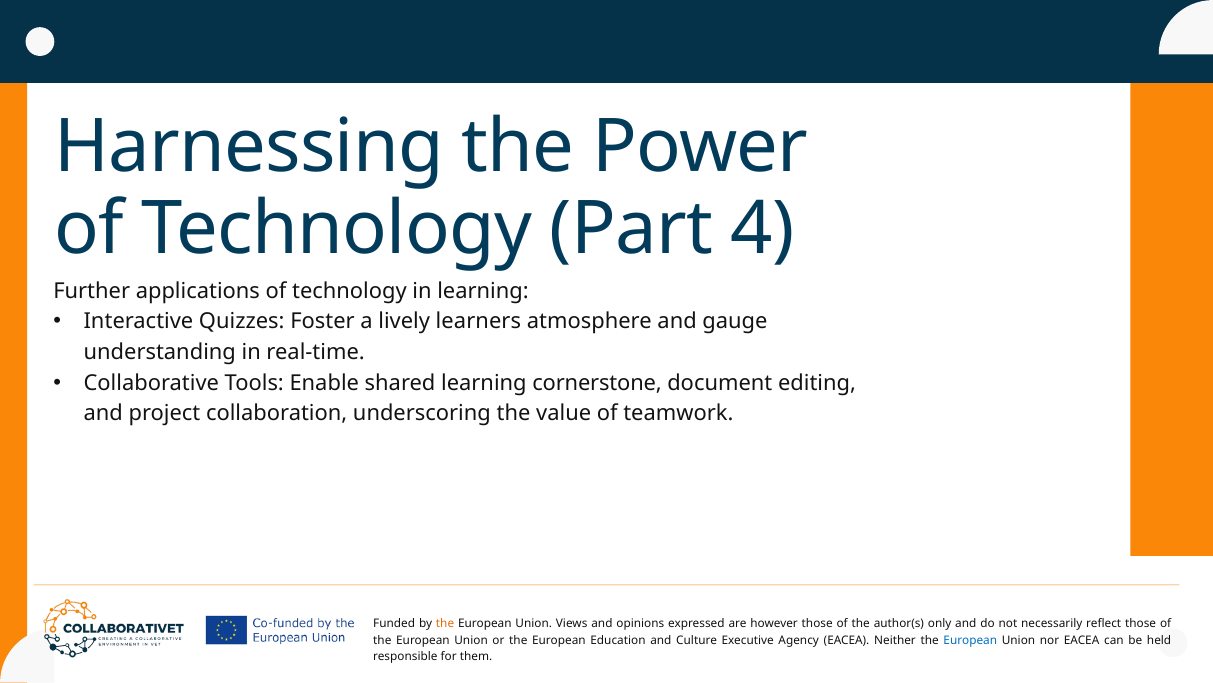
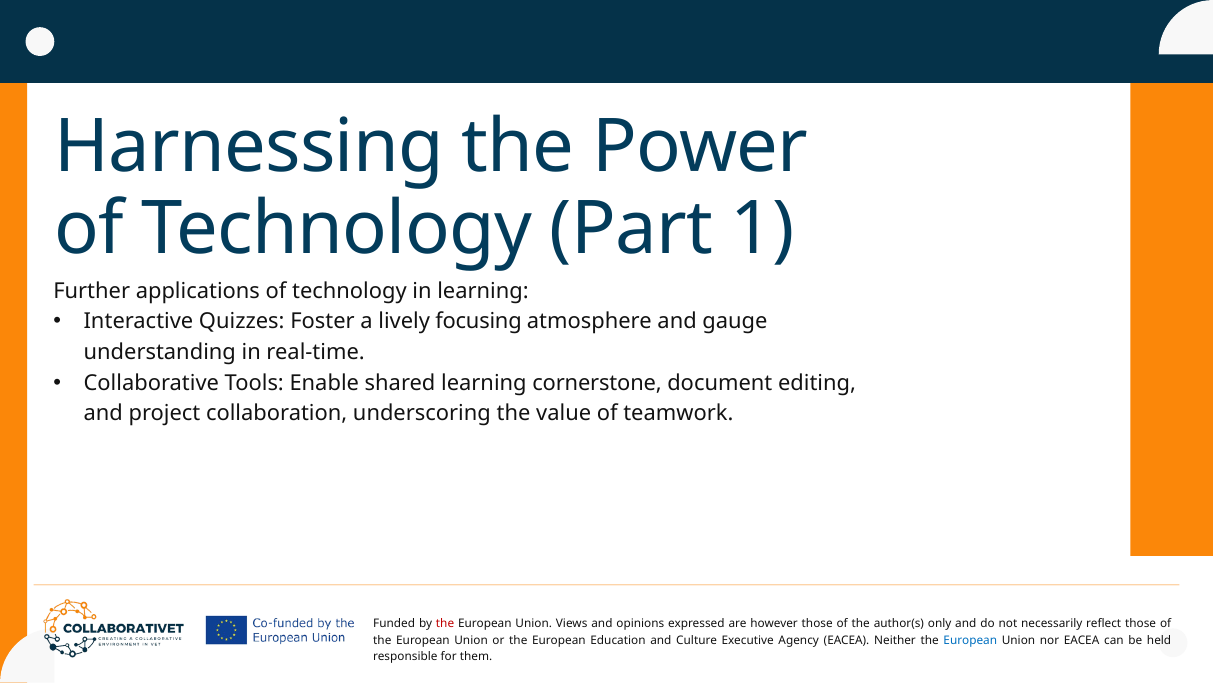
4: 4 -> 1
learners: learners -> focusing
the at (445, 623) colour: orange -> red
